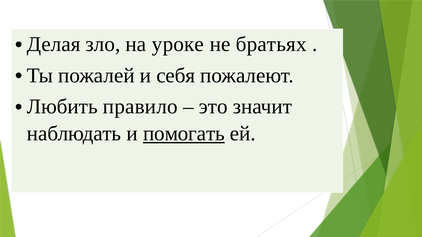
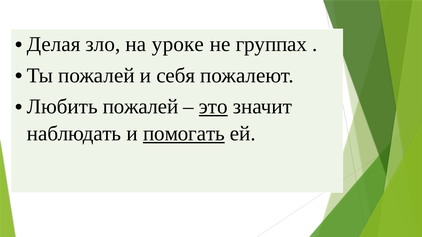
братьях: братьях -> группах
Любить правило: правило -> пожалей
это underline: none -> present
